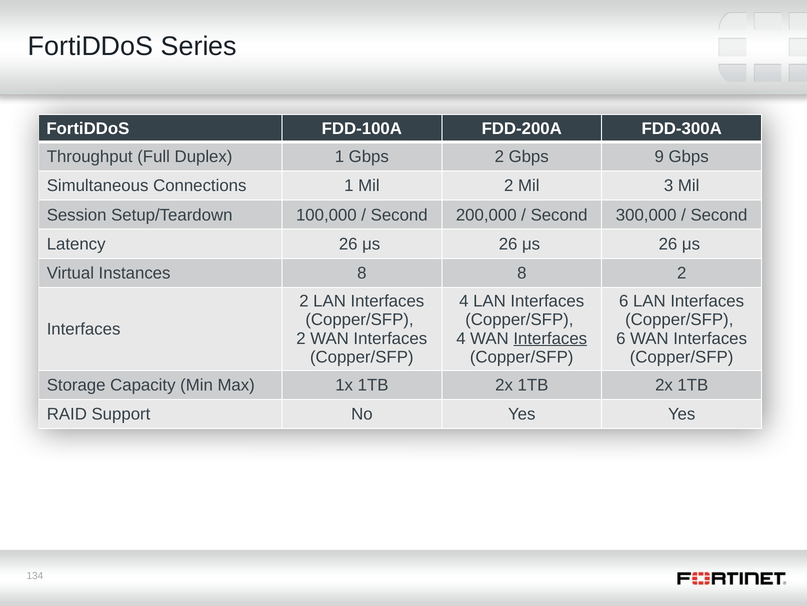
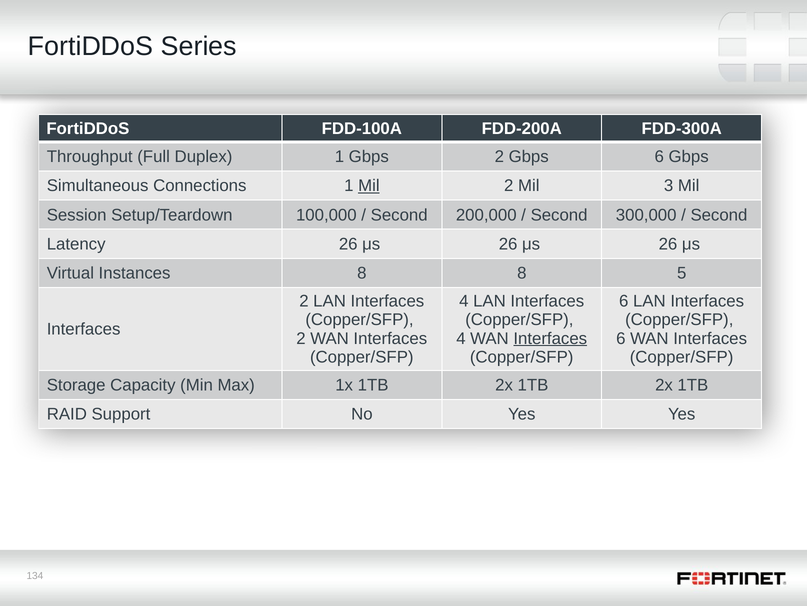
Gbps 9: 9 -> 6
Mil at (369, 186) underline: none -> present
8 2: 2 -> 5
